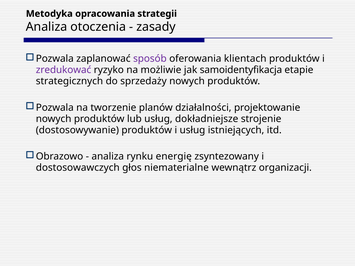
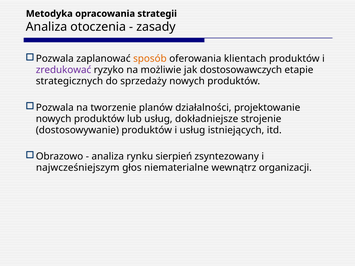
sposób colour: purple -> orange
samoidentyfikacja: samoidentyfikacja -> dostosowawczych
energię: energię -> sierpień
dostosowawczych: dostosowawczych -> najwcześniejszym
